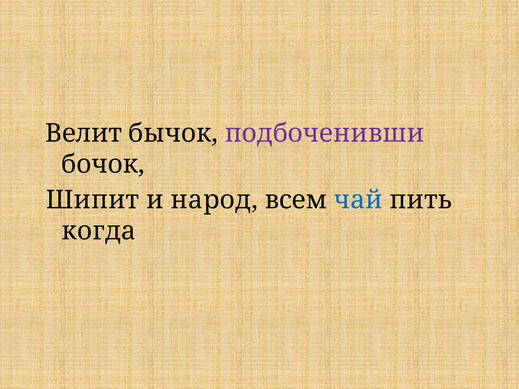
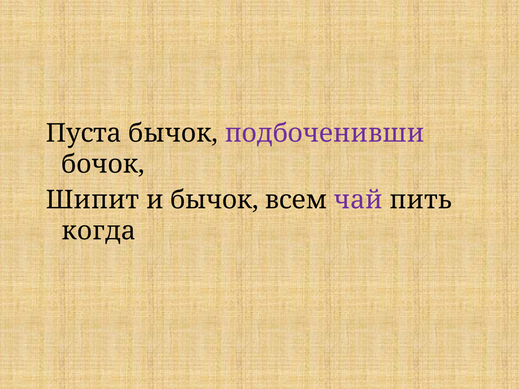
Велит: Велит -> Пуста
и народ: народ -> бычок
чай colour: blue -> purple
